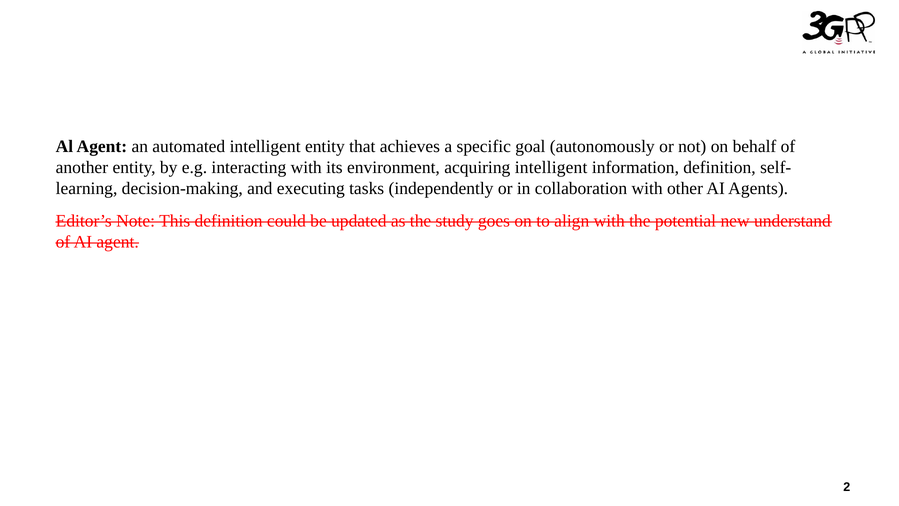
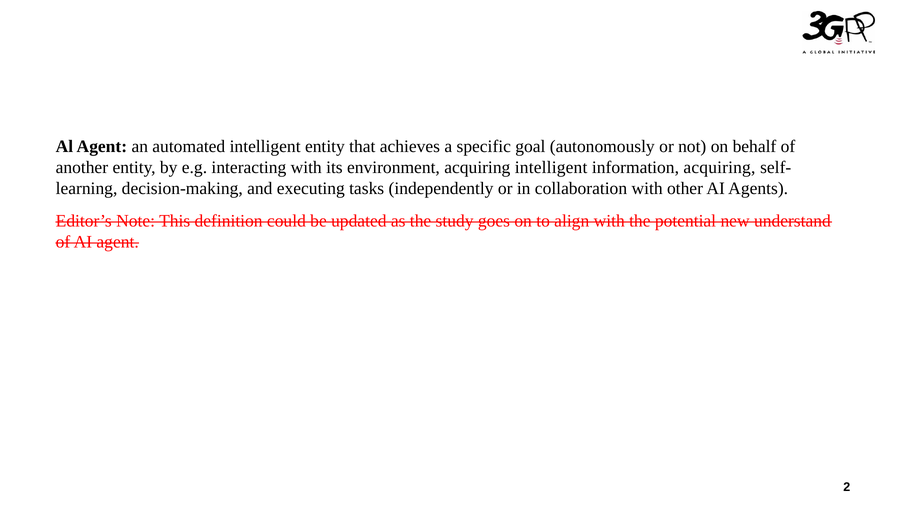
information definition: definition -> acquiring
